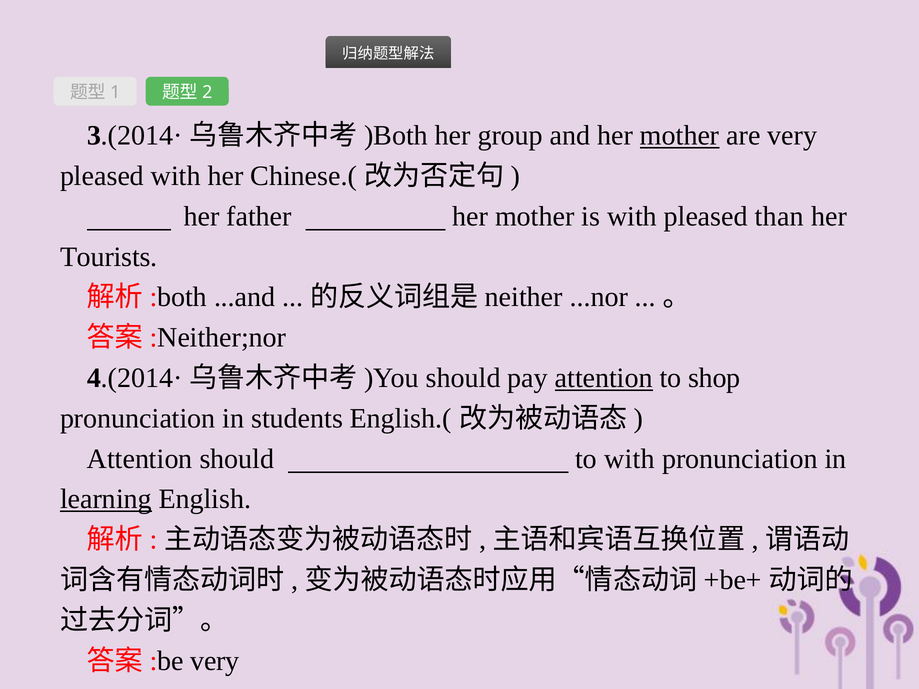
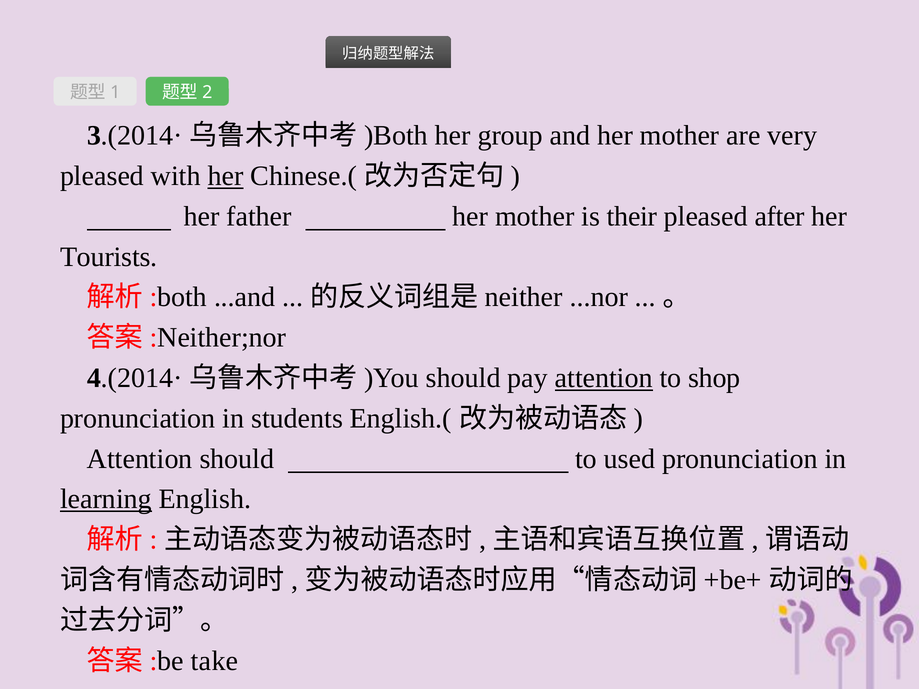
mother at (680, 136) underline: present -> none
her at (226, 176) underline: none -> present
is with: with -> their
than: than -> after
to with: with -> used
very at (215, 661): very -> take
